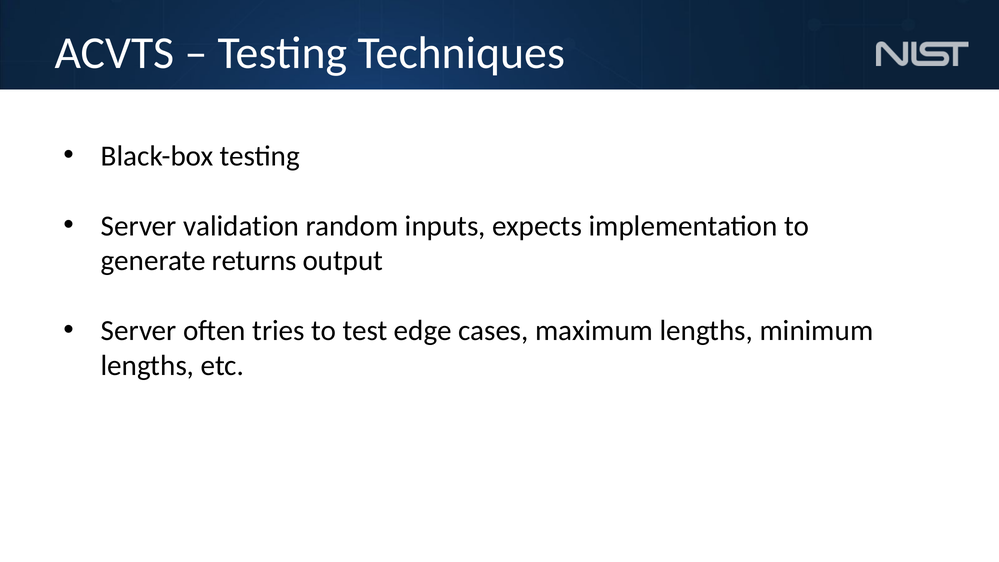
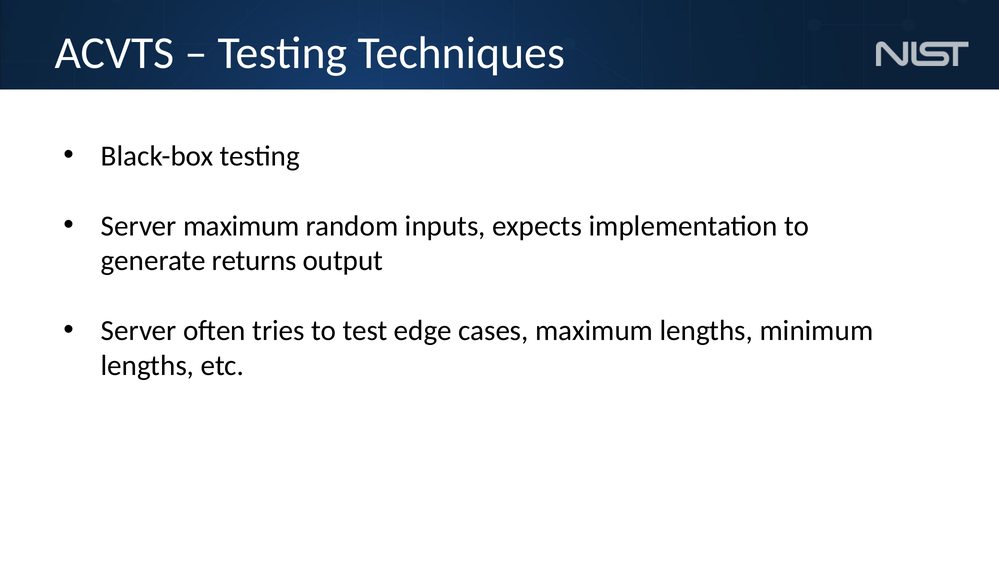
Server validation: validation -> maximum
